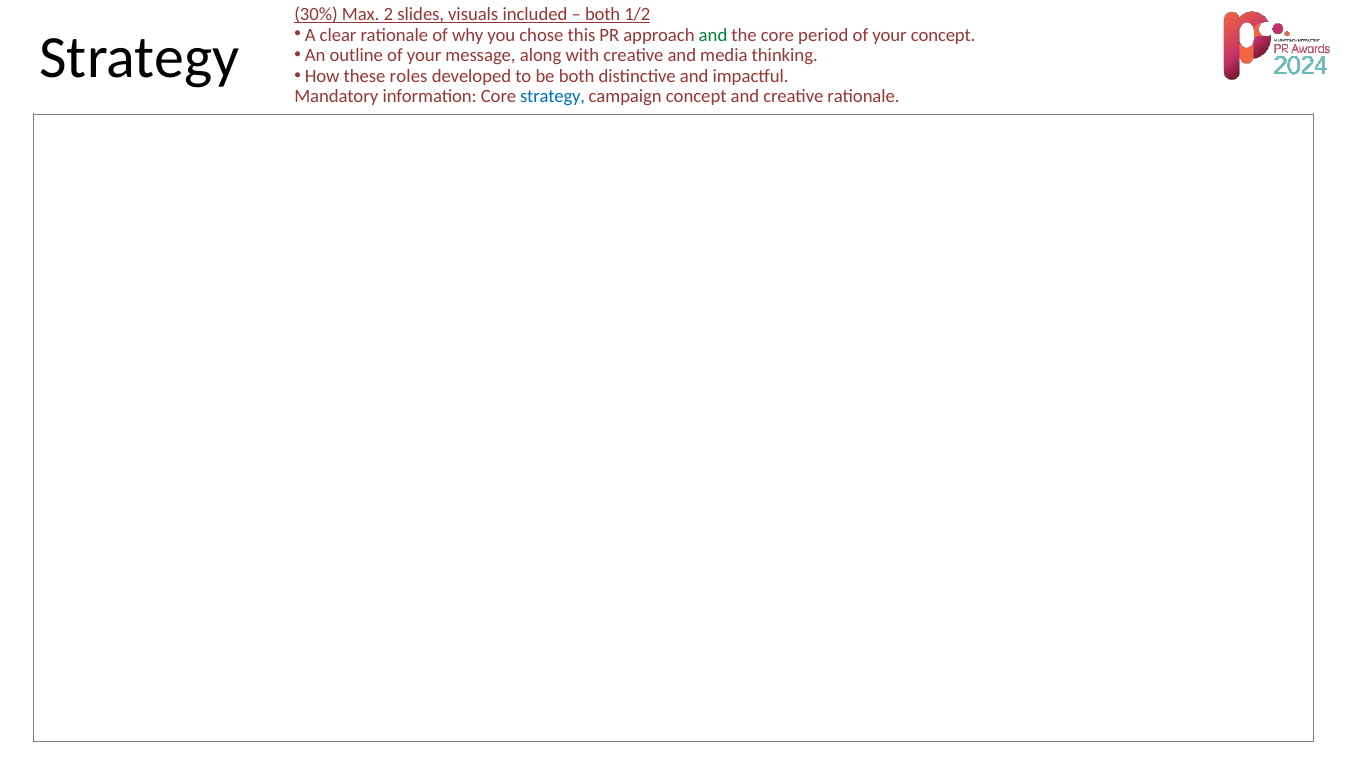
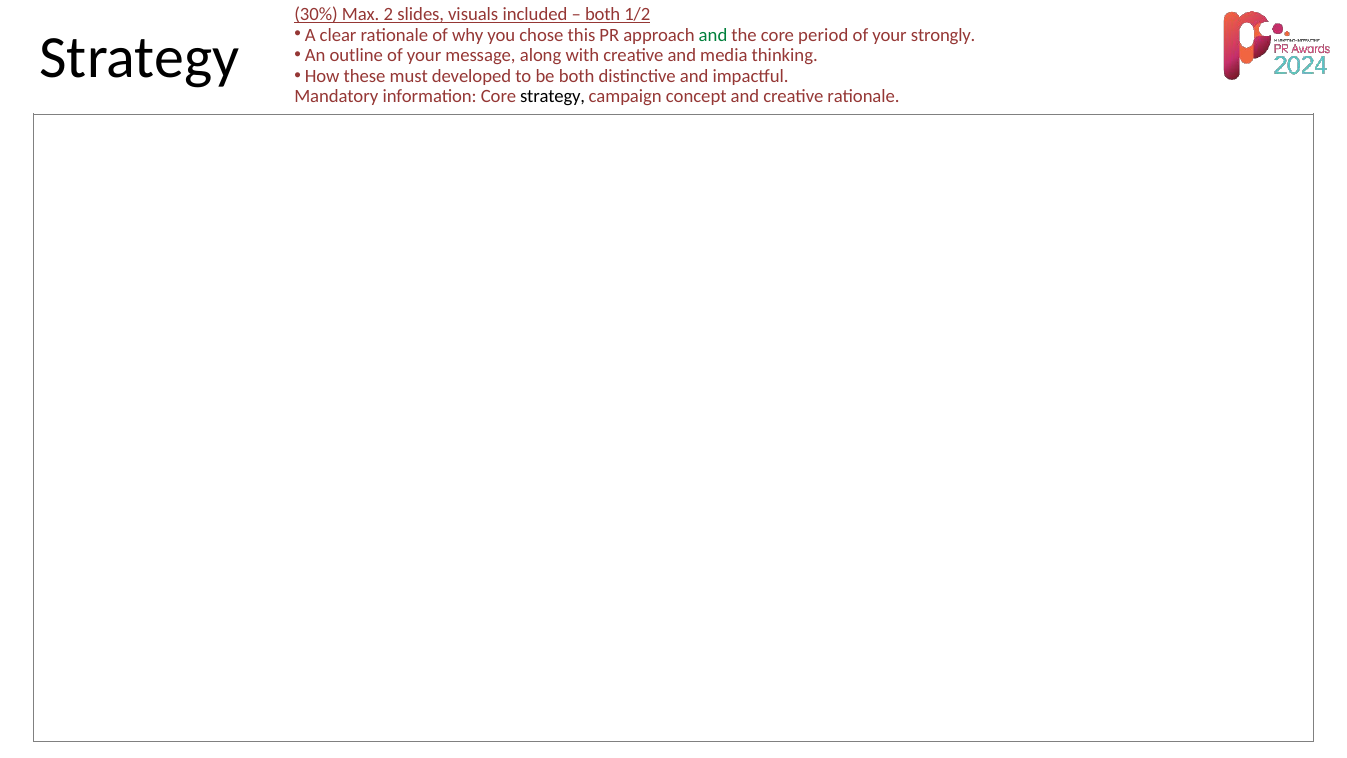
your concept: concept -> strongly
roles: roles -> must
strategy at (553, 97) colour: blue -> black
